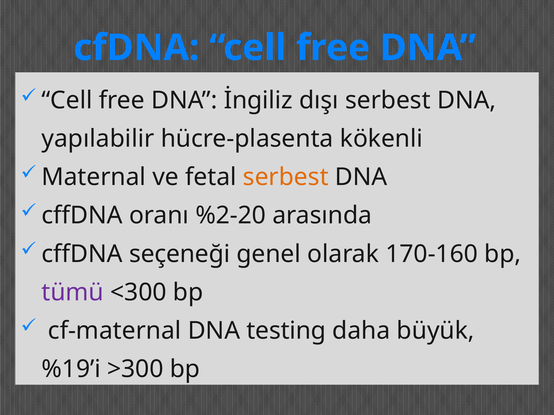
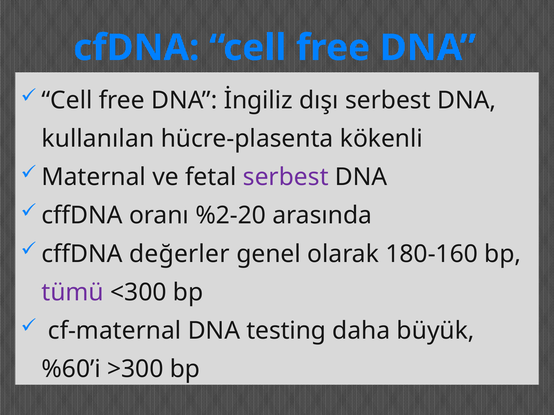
yapılabilir: yapılabilir -> kullanılan
serbest at (286, 177) colour: orange -> purple
seçeneği: seçeneği -> değerler
170-160: 170-160 -> 180-160
%19’i: %19’i -> %60’i
